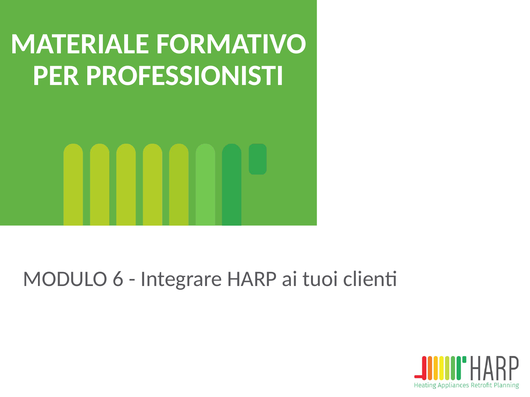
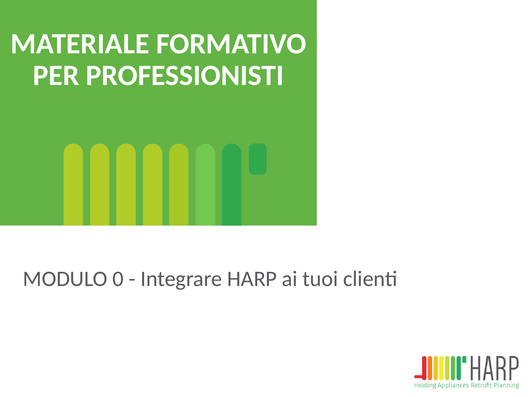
6: 6 -> 0
